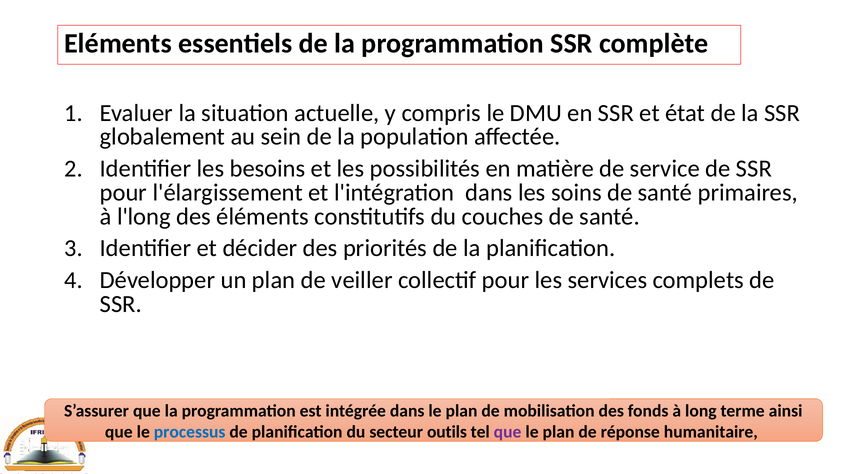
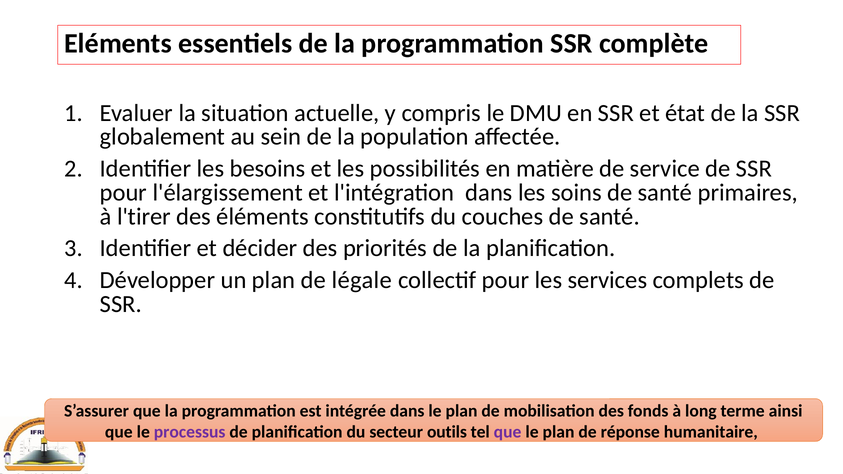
l'long: l'long -> l'tirer
veiller: veiller -> légale
processus colour: blue -> purple
